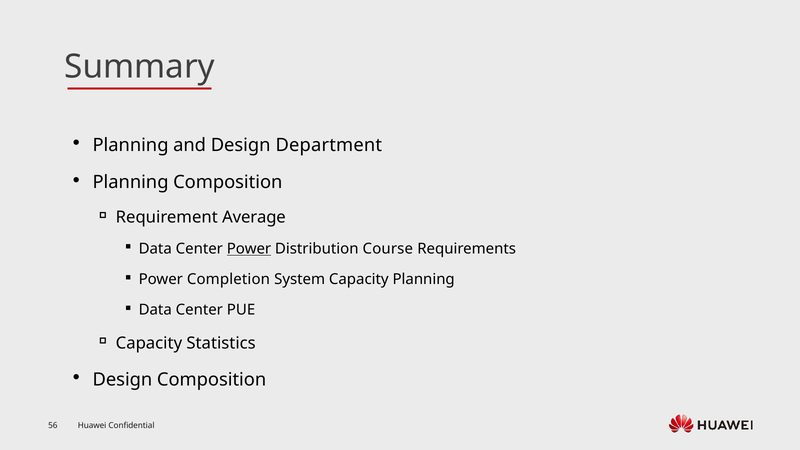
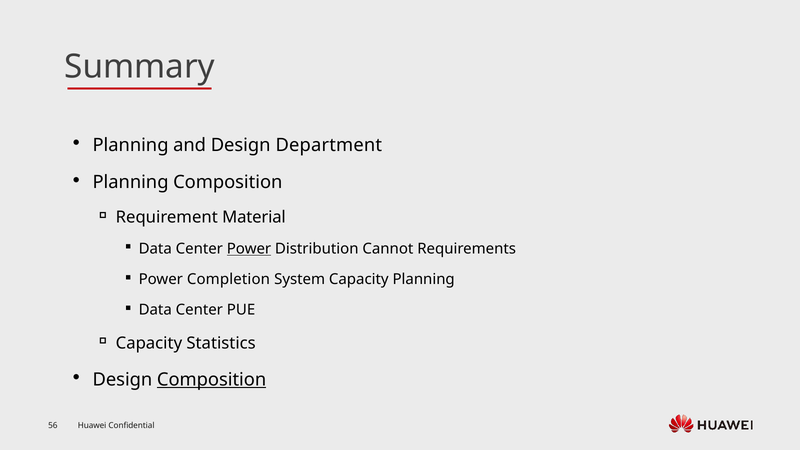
Average: Average -> Material
Course: Course -> Cannot
Composition at (212, 380) underline: none -> present
